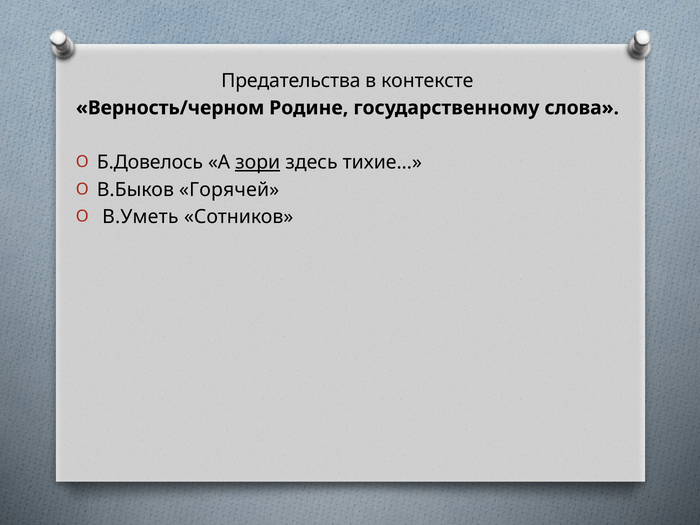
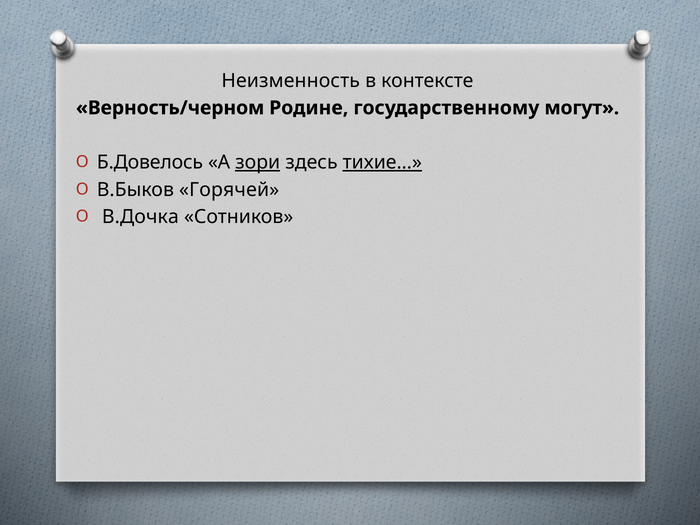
Предательства: Предательства -> Неизменность
слова: слова -> могут
тихие… underline: none -> present
В.Уметь: В.Уметь -> В.Дочка
